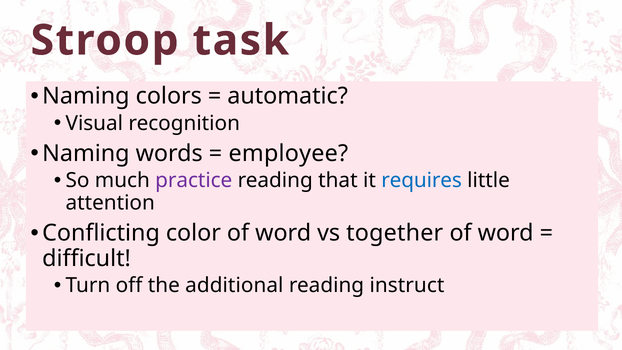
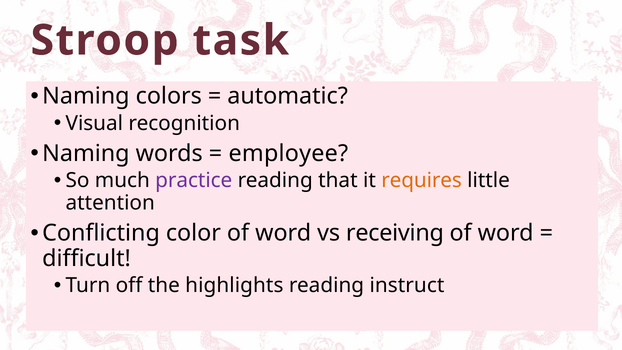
requires colour: blue -> orange
together: together -> receiving
additional: additional -> highlights
